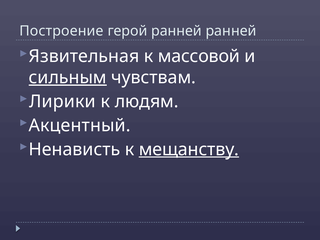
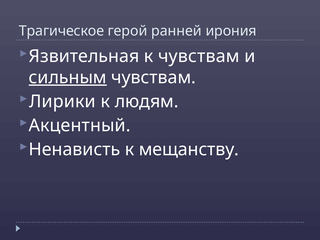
Построение: Построение -> Трагическое
ранней ранней: ранней -> ирония
к массовой: массовой -> чувствам
мещанству underline: present -> none
